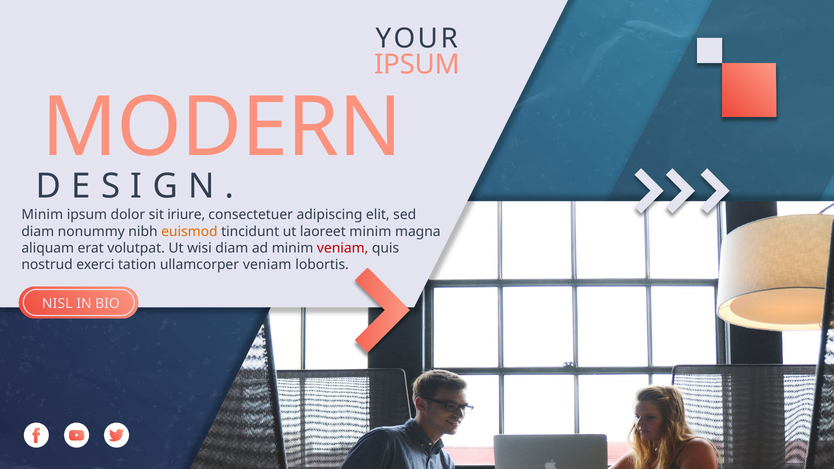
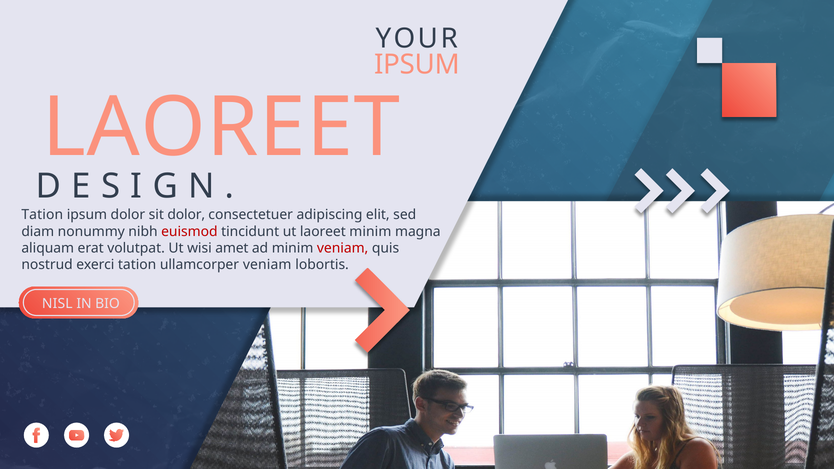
MODERN at (222, 128): MODERN -> LAOREET
Minim at (42, 215): Minim -> Tation
sit iriure: iriure -> dolor
euismod colour: orange -> red
wisi diam: diam -> amet
